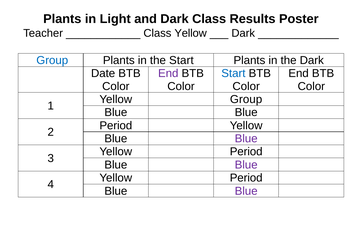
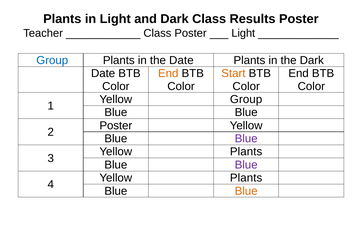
Class Yellow: Yellow -> Poster
Dark at (243, 33): Dark -> Light
the Start: Start -> Date
End at (168, 73) colour: purple -> orange
Start at (233, 73) colour: blue -> orange
Period at (116, 125): Period -> Poster
Period at (246, 152): Period -> Plants
Period at (246, 178): Period -> Plants
Blue at (246, 191) colour: purple -> orange
